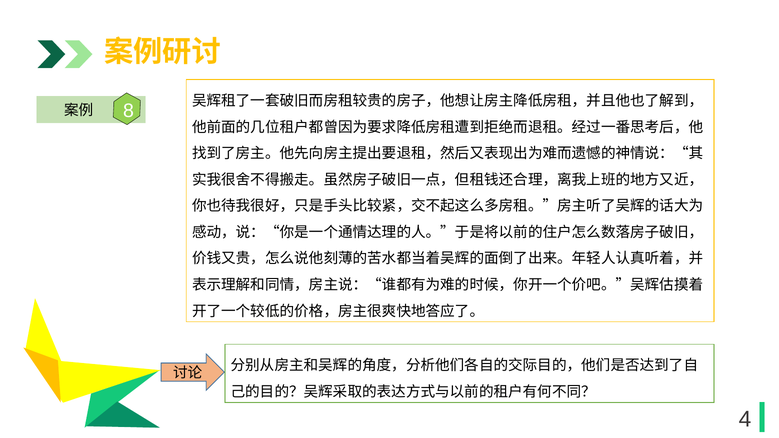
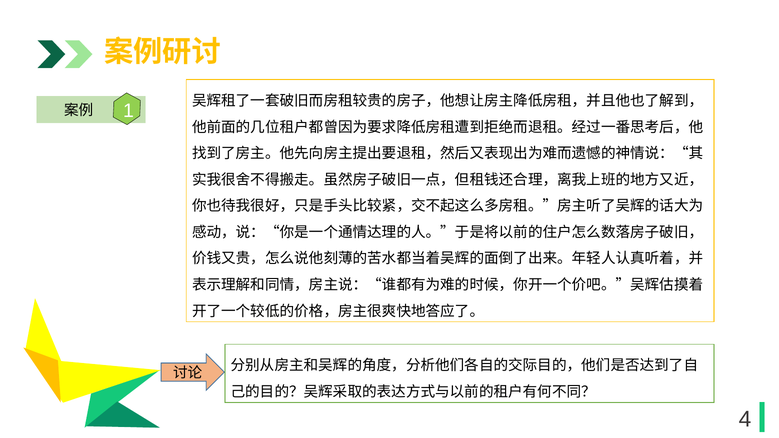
8 at (128, 111): 8 -> 1
